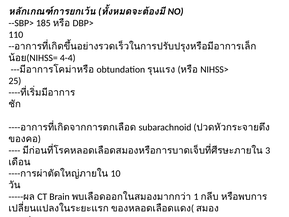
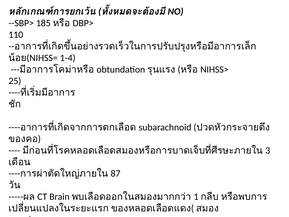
4-4: 4-4 -> 1-4
10: 10 -> 87
